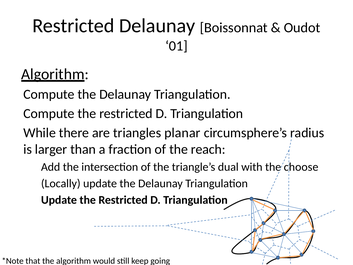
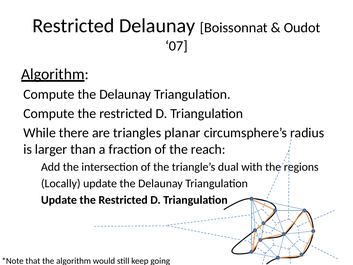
01: 01 -> 07
choose: choose -> regions
